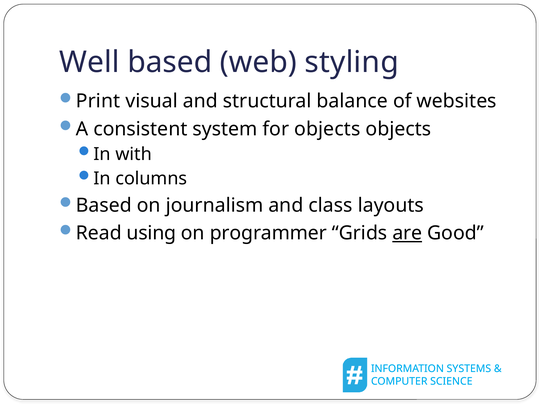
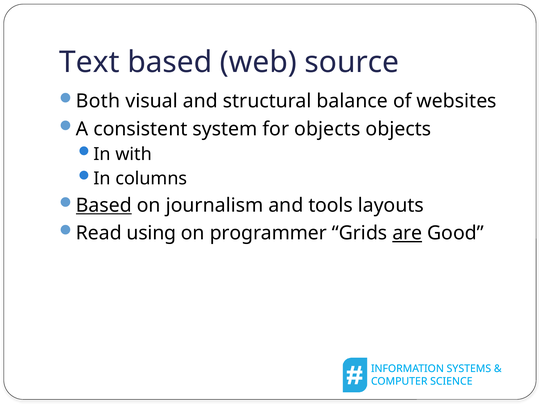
Well: Well -> Text
styling: styling -> source
Print: Print -> Both
Based at (104, 205) underline: none -> present
class: class -> tools
